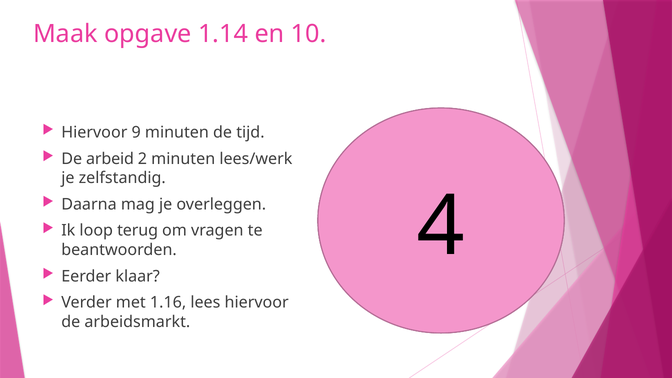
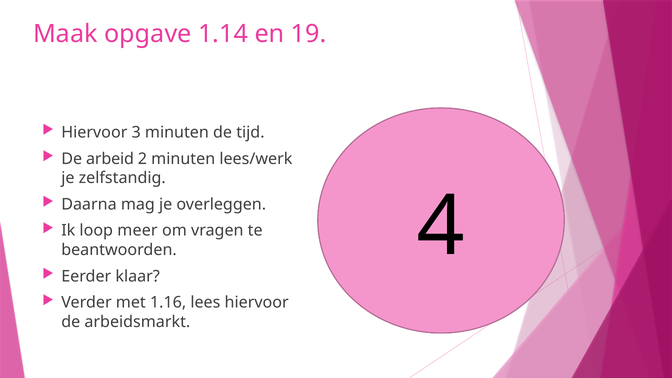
10: 10 -> 19
9: 9 -> 3
terug: terug -> meer
